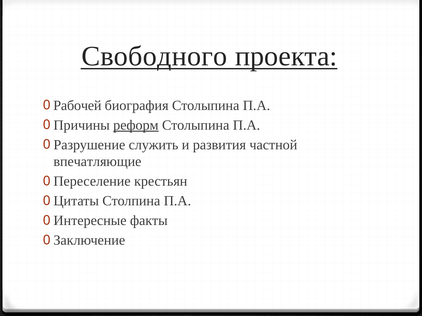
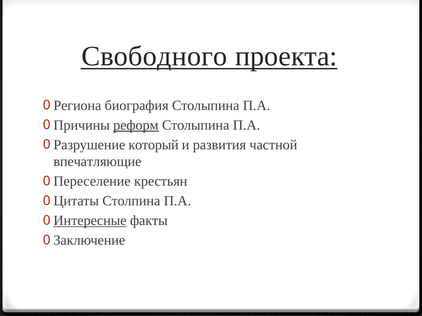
Рабочей: Рабочей -> Региона
служить: служить -> который
Интересные underline: none -> present
